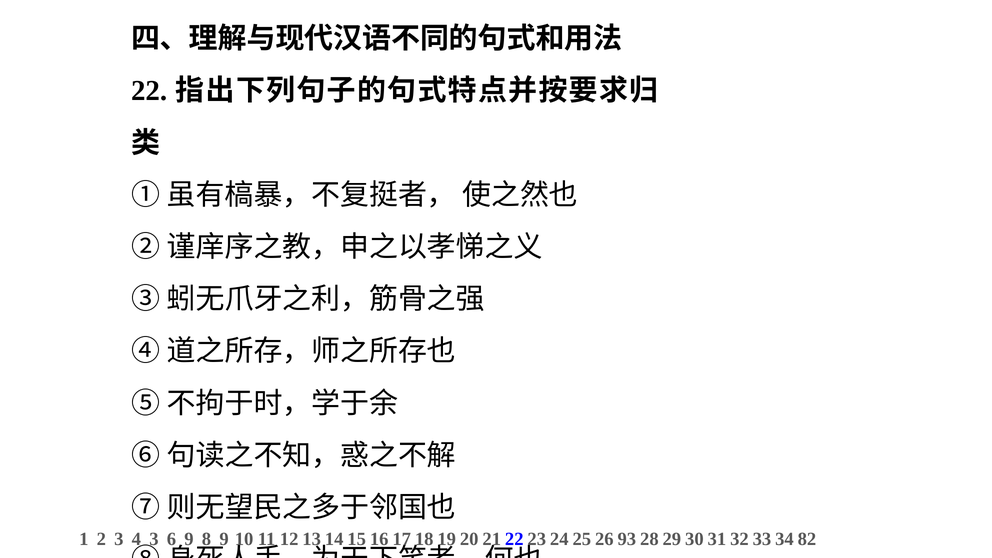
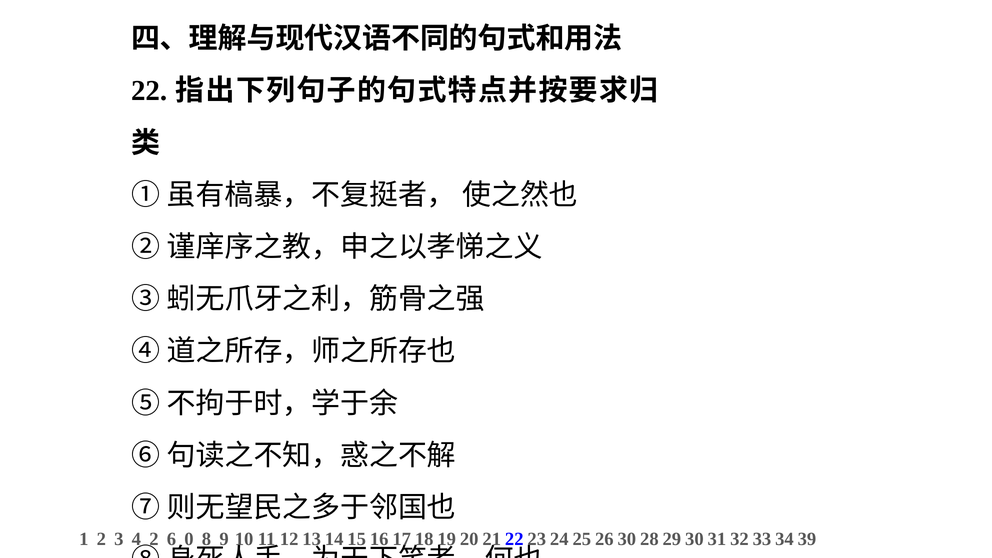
4 3: 3 -> 2
6 9: 9 -> 0
93: 93 -> 30
82: 82 -> 39
